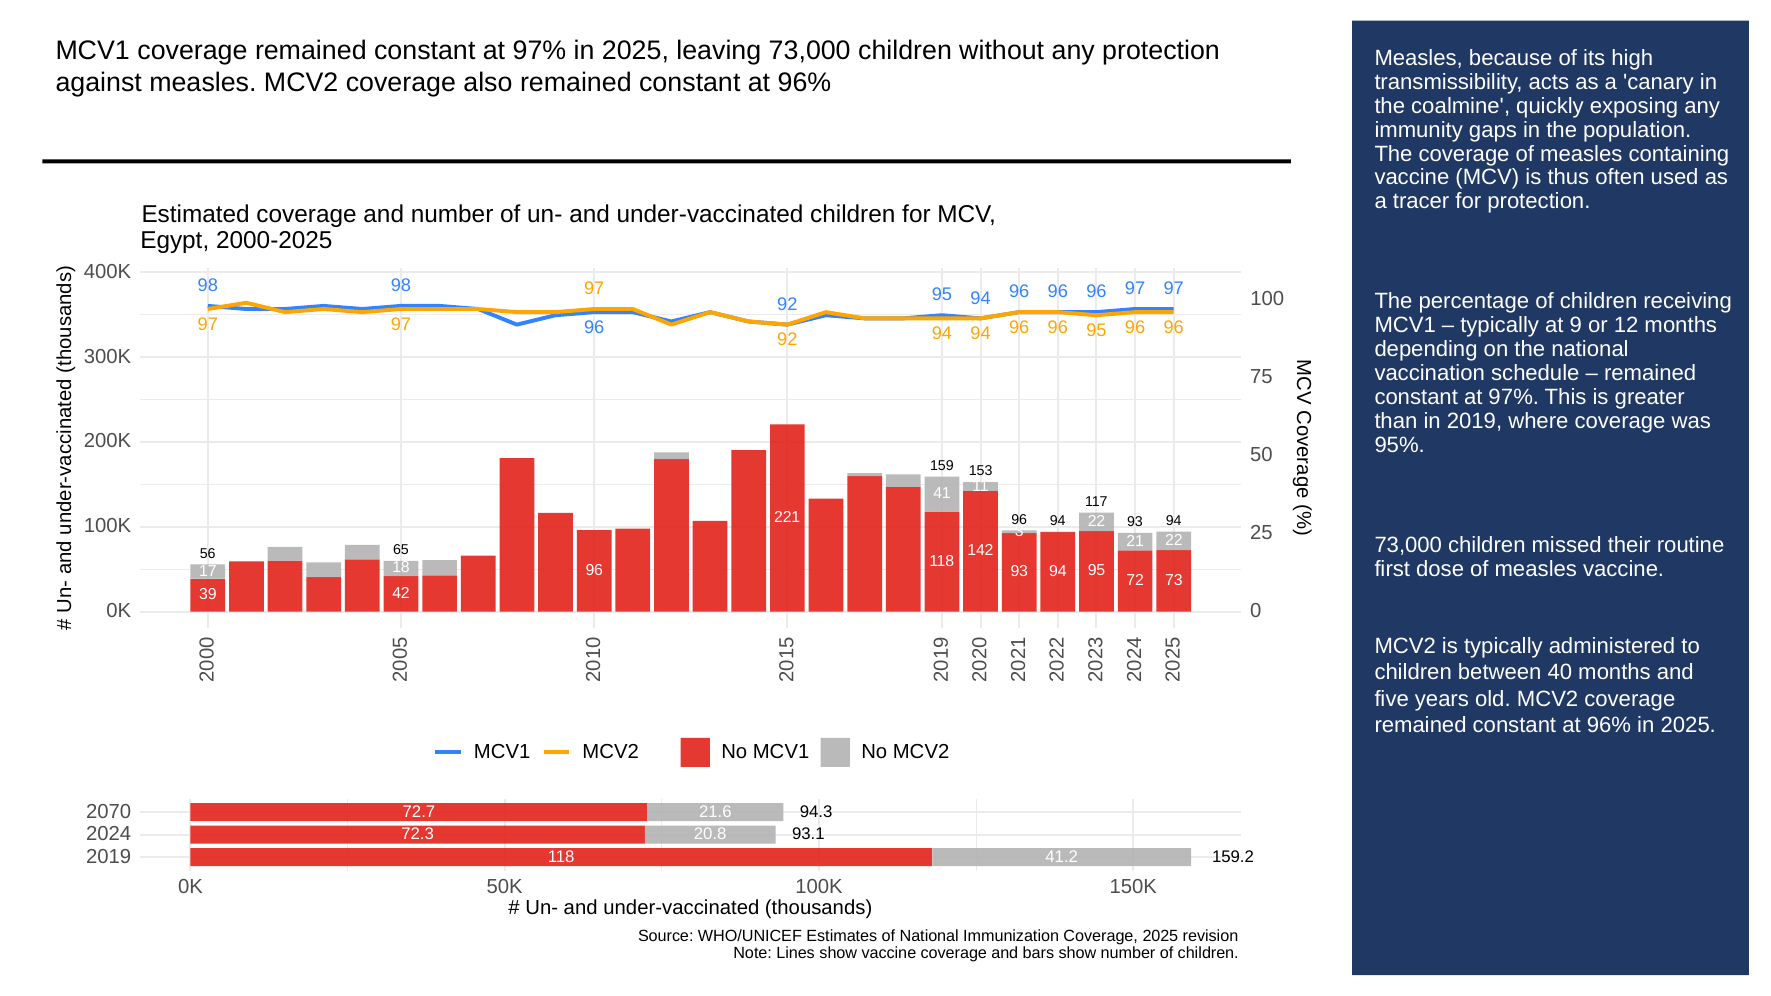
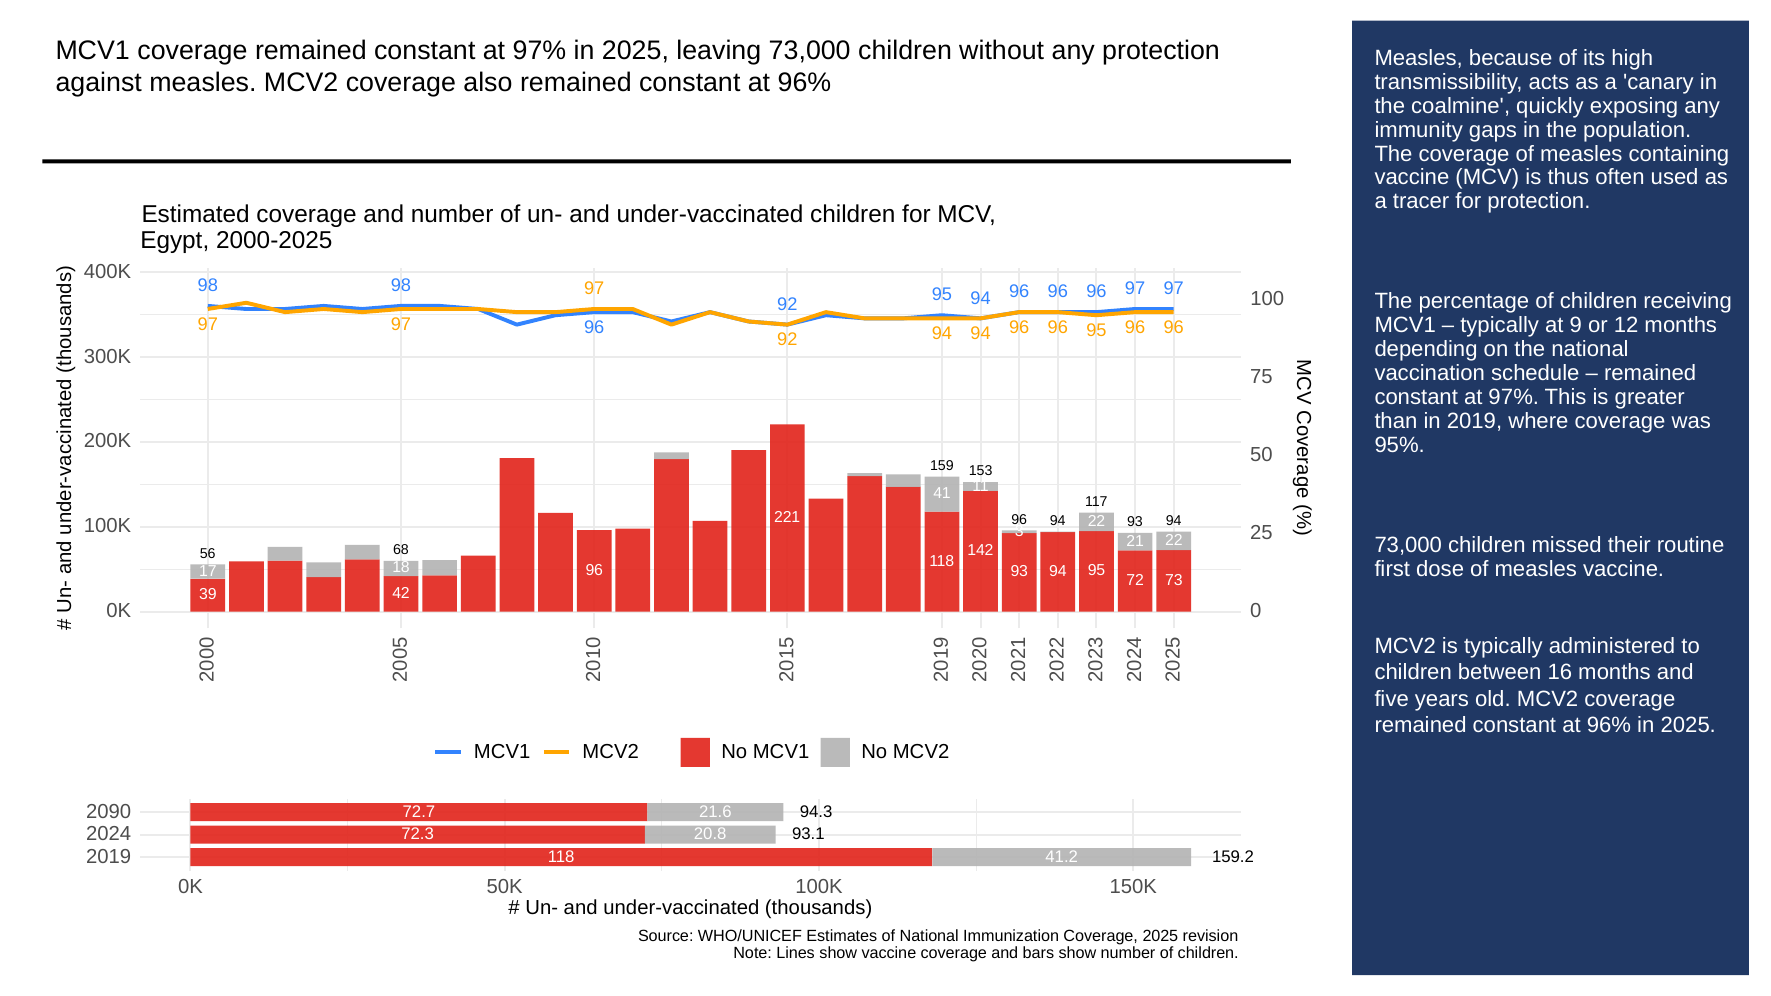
65: 65 -> 68
40: 40 -> 16
2070: 2070 -> 2090
